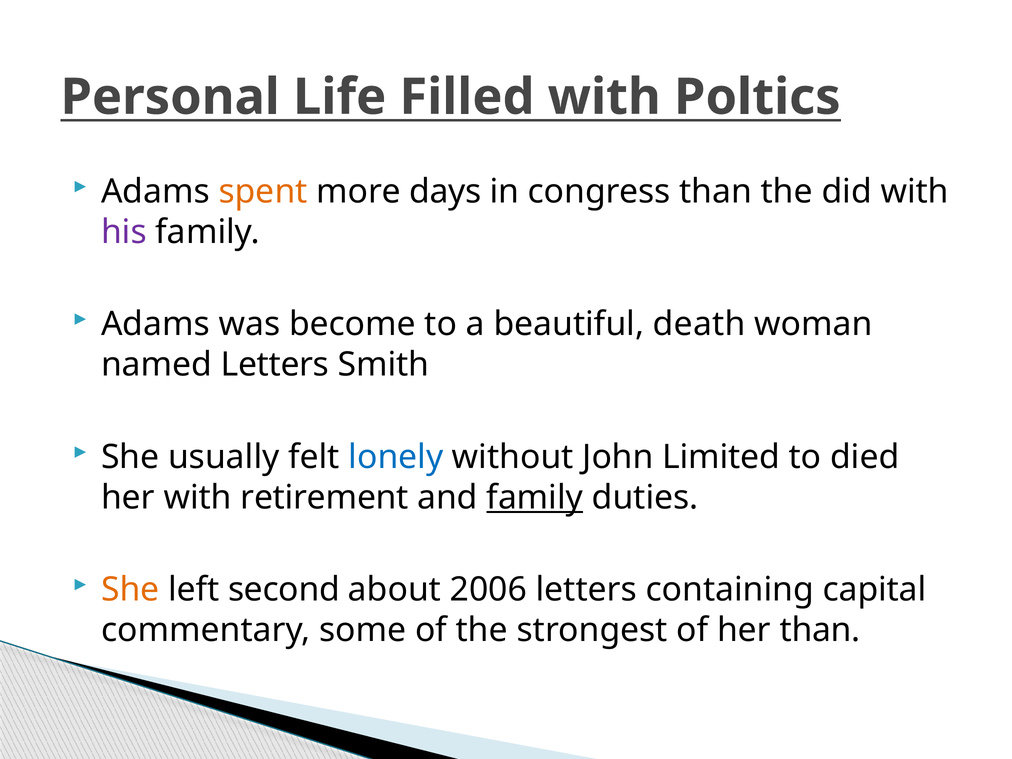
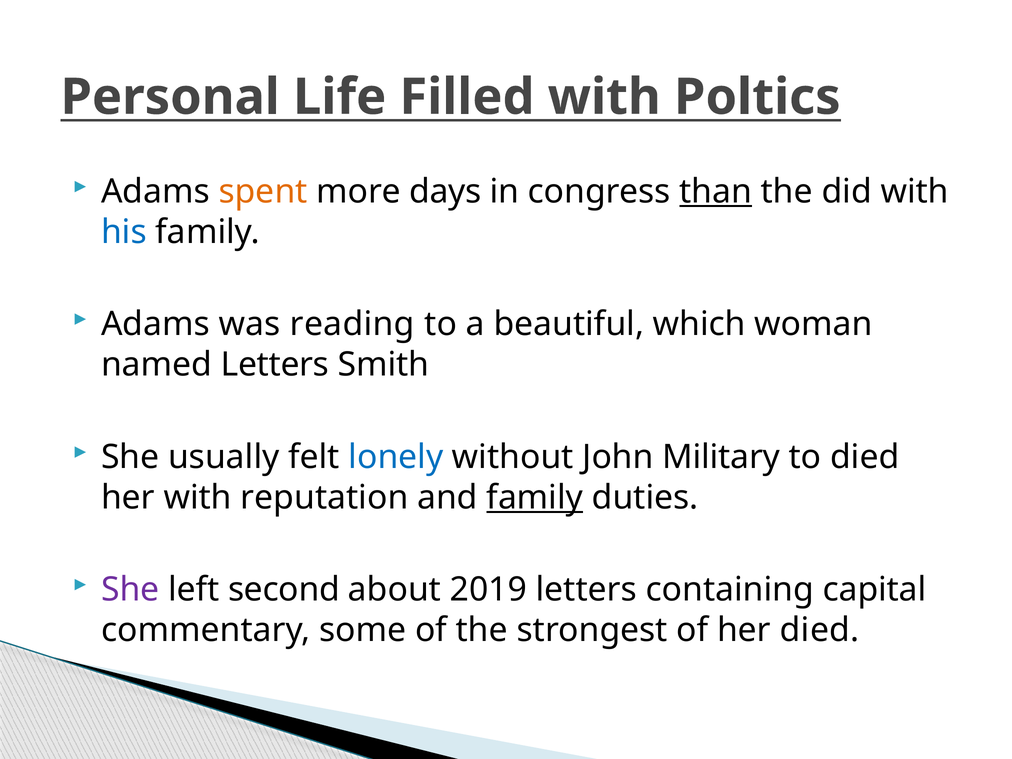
than at (716, 192) underline: none -> present
his colour: purple -> blue
become: become -> reading
death: death -> which
Limited: Limited -> Military
retirement: retirement -> reputation
She at (130, 590) colour: orange -> purple
2006: 2006 -> 2019
her than: than -> died
